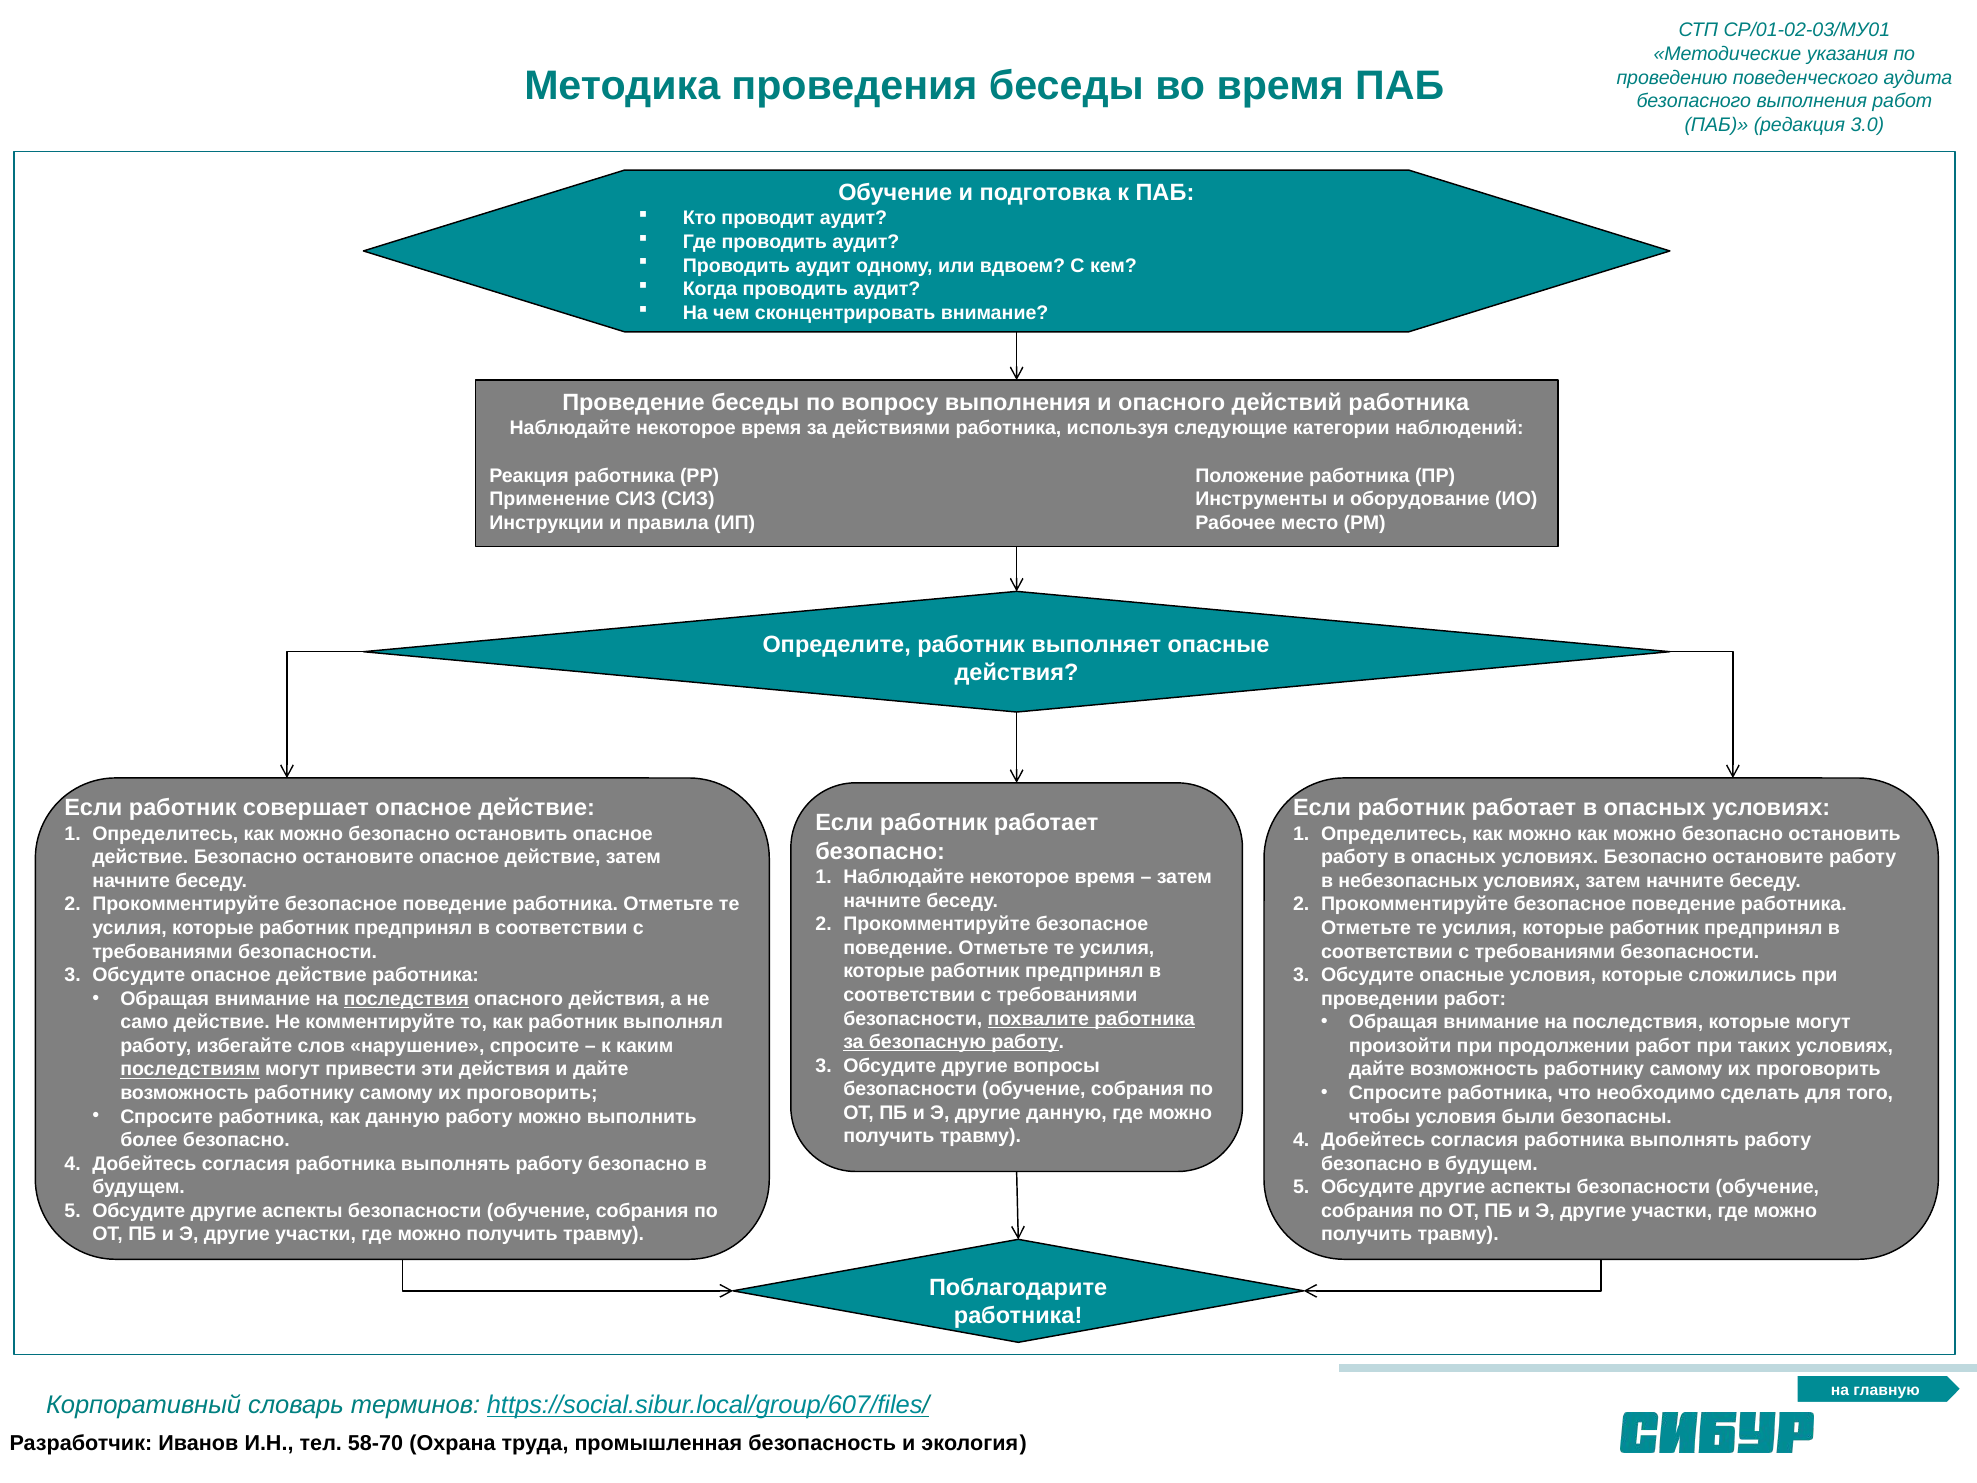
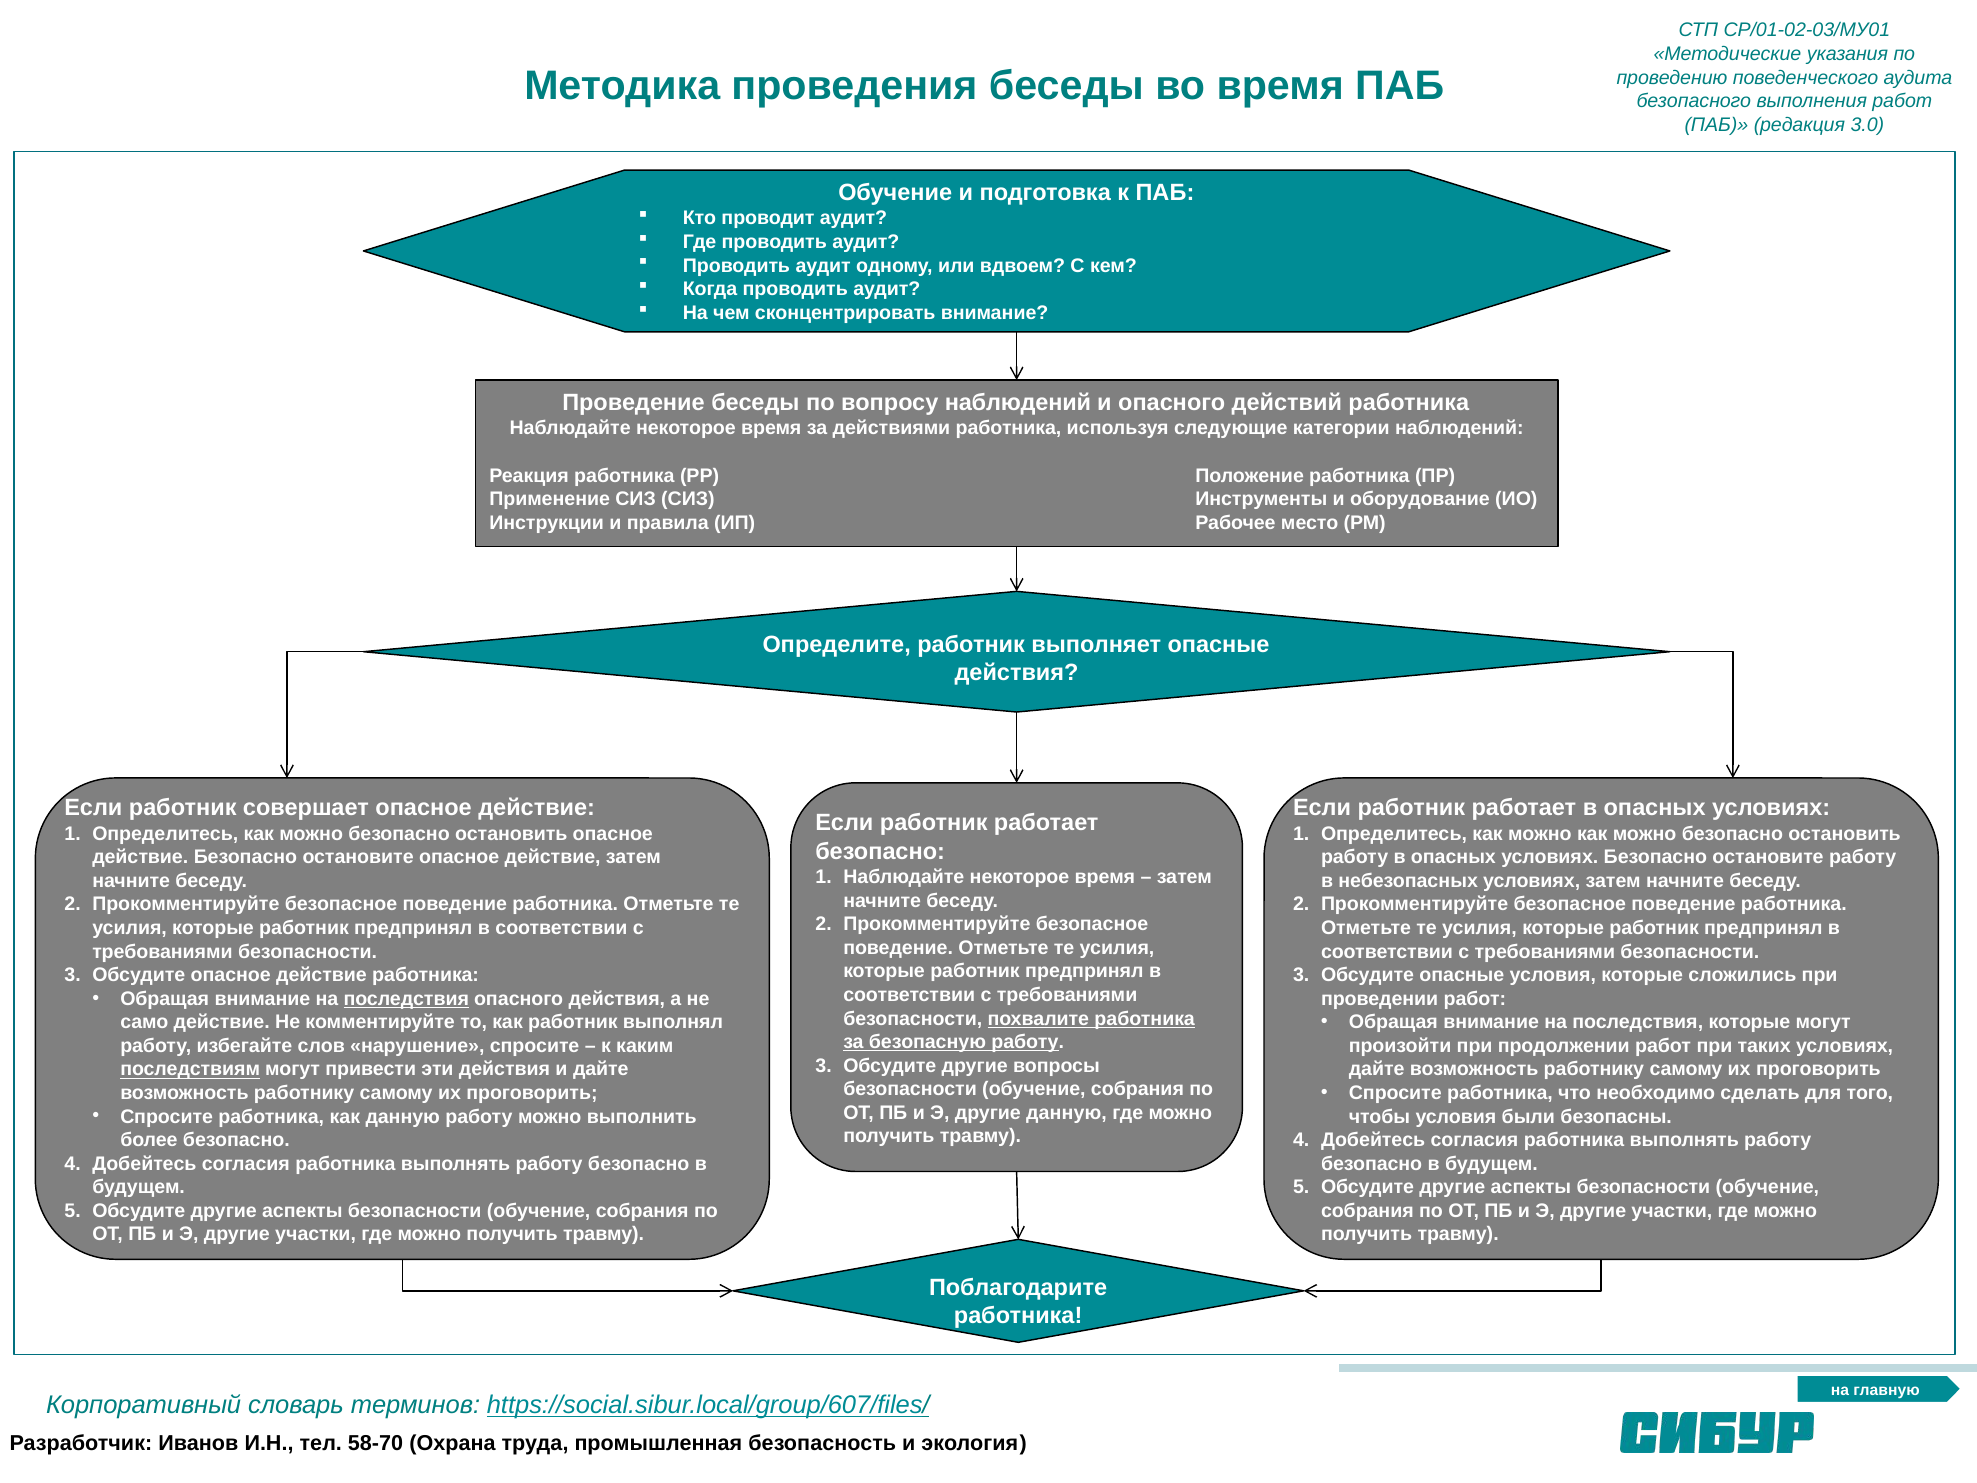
вопросу выполнения: выполнения -> наблюдений
